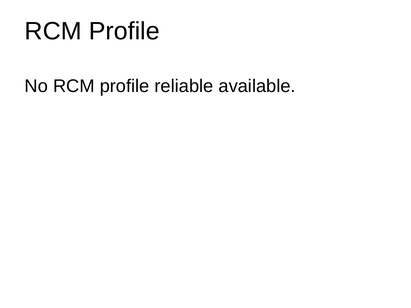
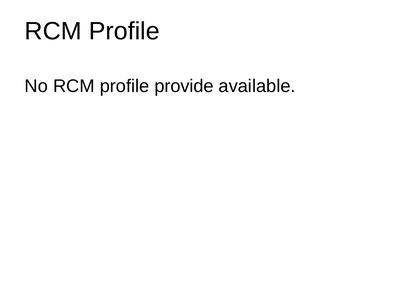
reliable: reliable -> provide
